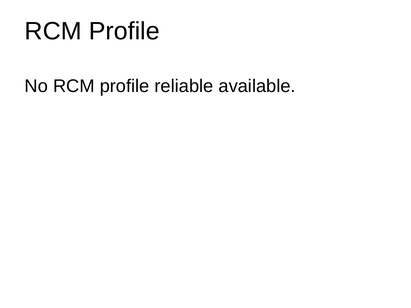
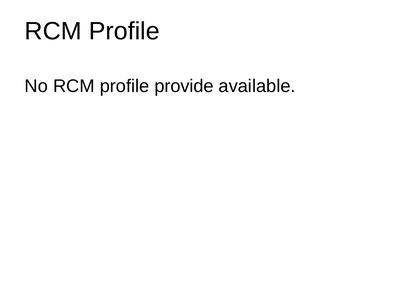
reliable: reliable -> provide
